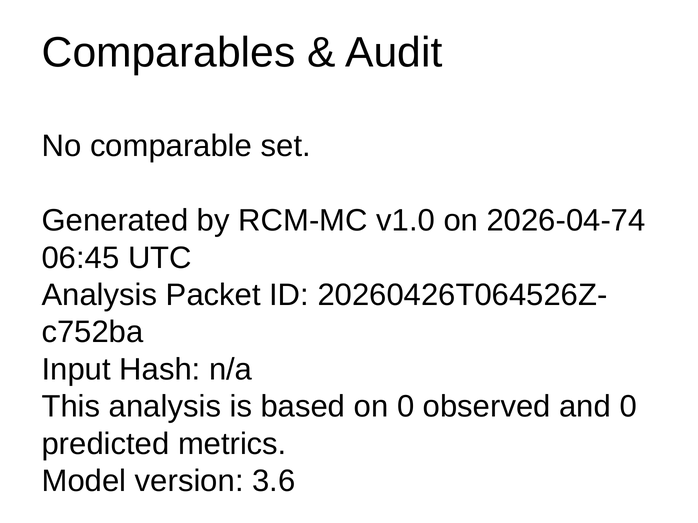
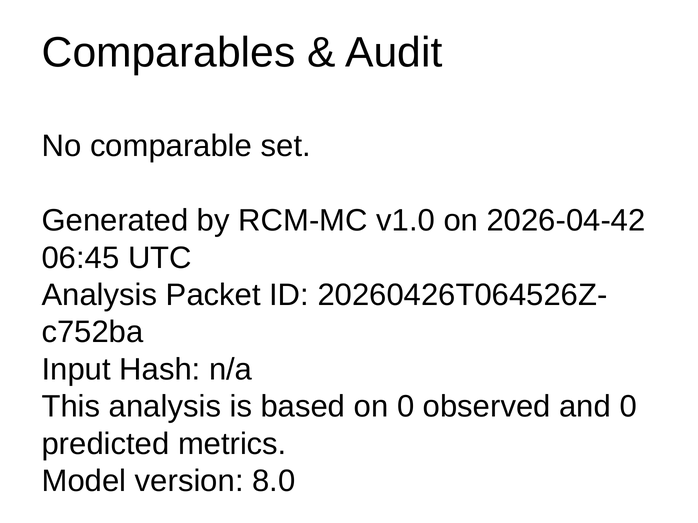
2026-04-74: 2026-04-74 -> 2026-04-42
3.6: 3.6 -> 8.0
